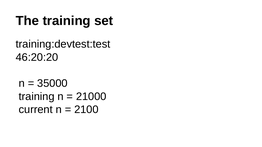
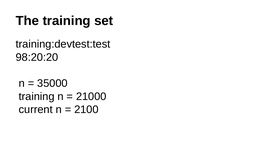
46:20:20: 46:20:20 -> 98:20:20
